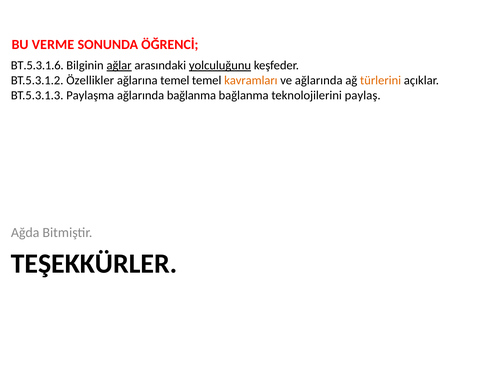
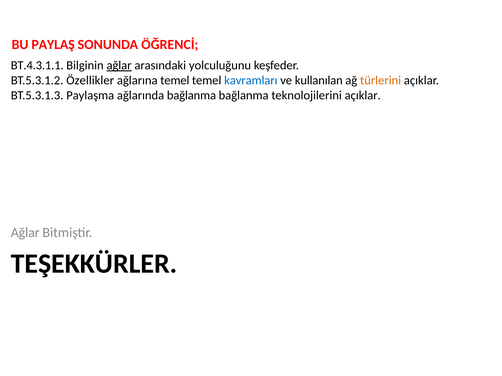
VERME: VERME -> PAYLAŞ
BT.5.3.1.6: BT.5.3.1.6 -> BT.4.3.1.1
yolculuğunu underline: present -> none
kavramları colour: orange -> blue
ve ağlarında: ağlarında -> kullanılan
teknolojilerini paylaş: paylaş -> açıklar
Ağda at (25, 233): Ağda -> Ağlar
